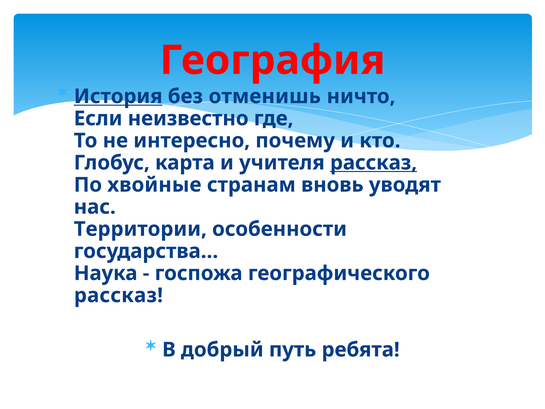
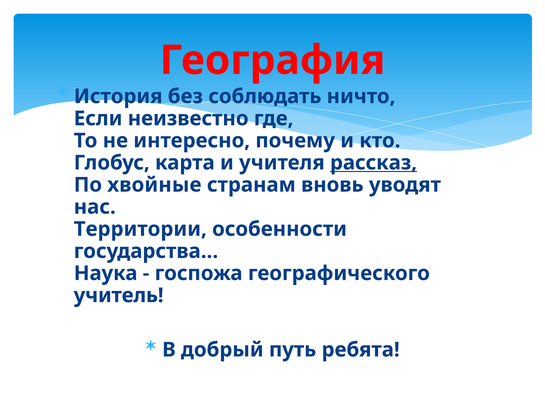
История underline: present -> none
отменишь: отменишь -> соблюдать
рассказ at (118, 295): рассказ -> учитель
